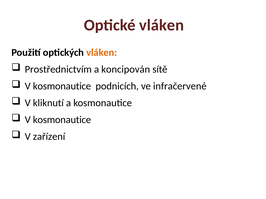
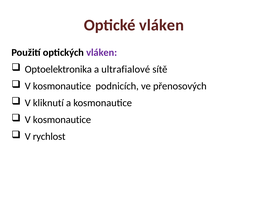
vláken at (102, 53) colour: orange -> purple
Prostřednictvím: Prostřednictvím -> Optoelektronika
koncipován: koncipován -> ultrafialové
infračervené: infračervené -> přenosových
zařízení: zařízení -> rychlost
